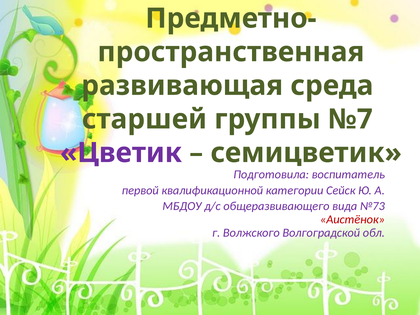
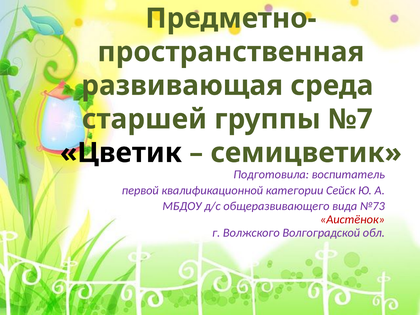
Цветик colour: purple -> black
